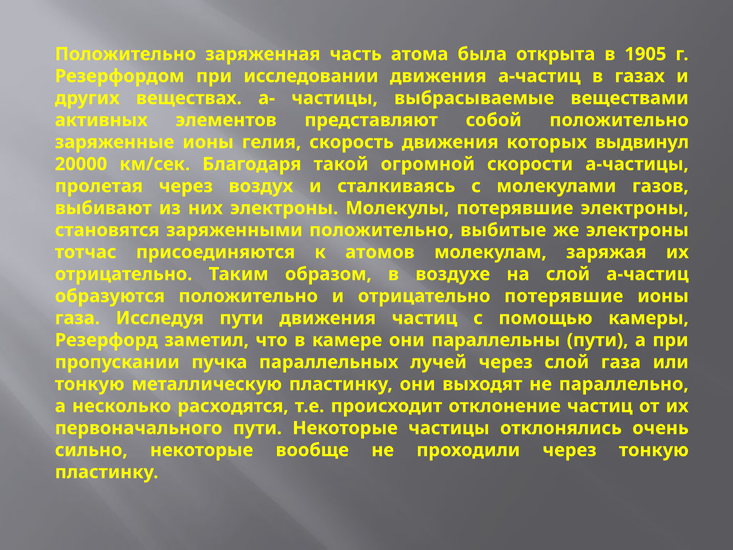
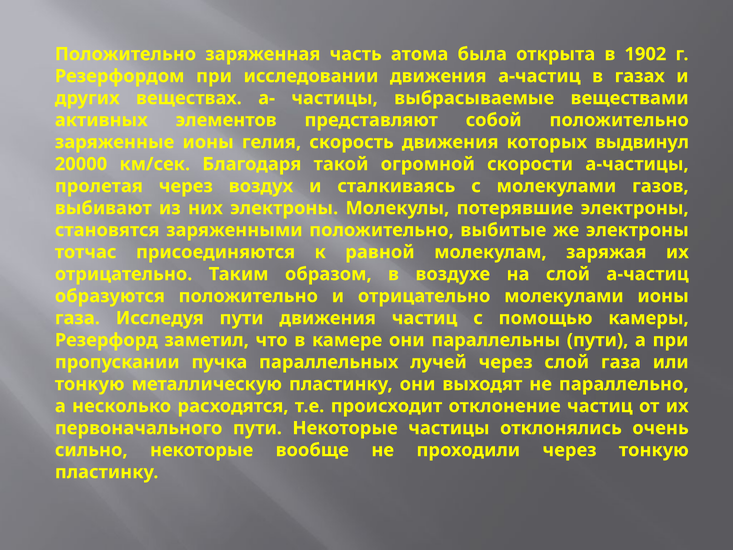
1905: 1905 -> 1902
атомов: атомов -> равной
отрицательно потерявшие: потерявшие -> молекулами
